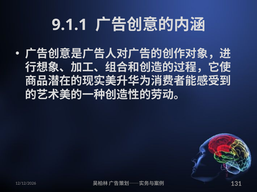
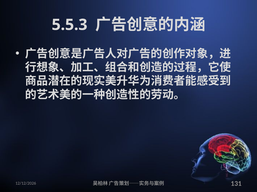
9.1.1: 9.1.1 -> 5.5.3
